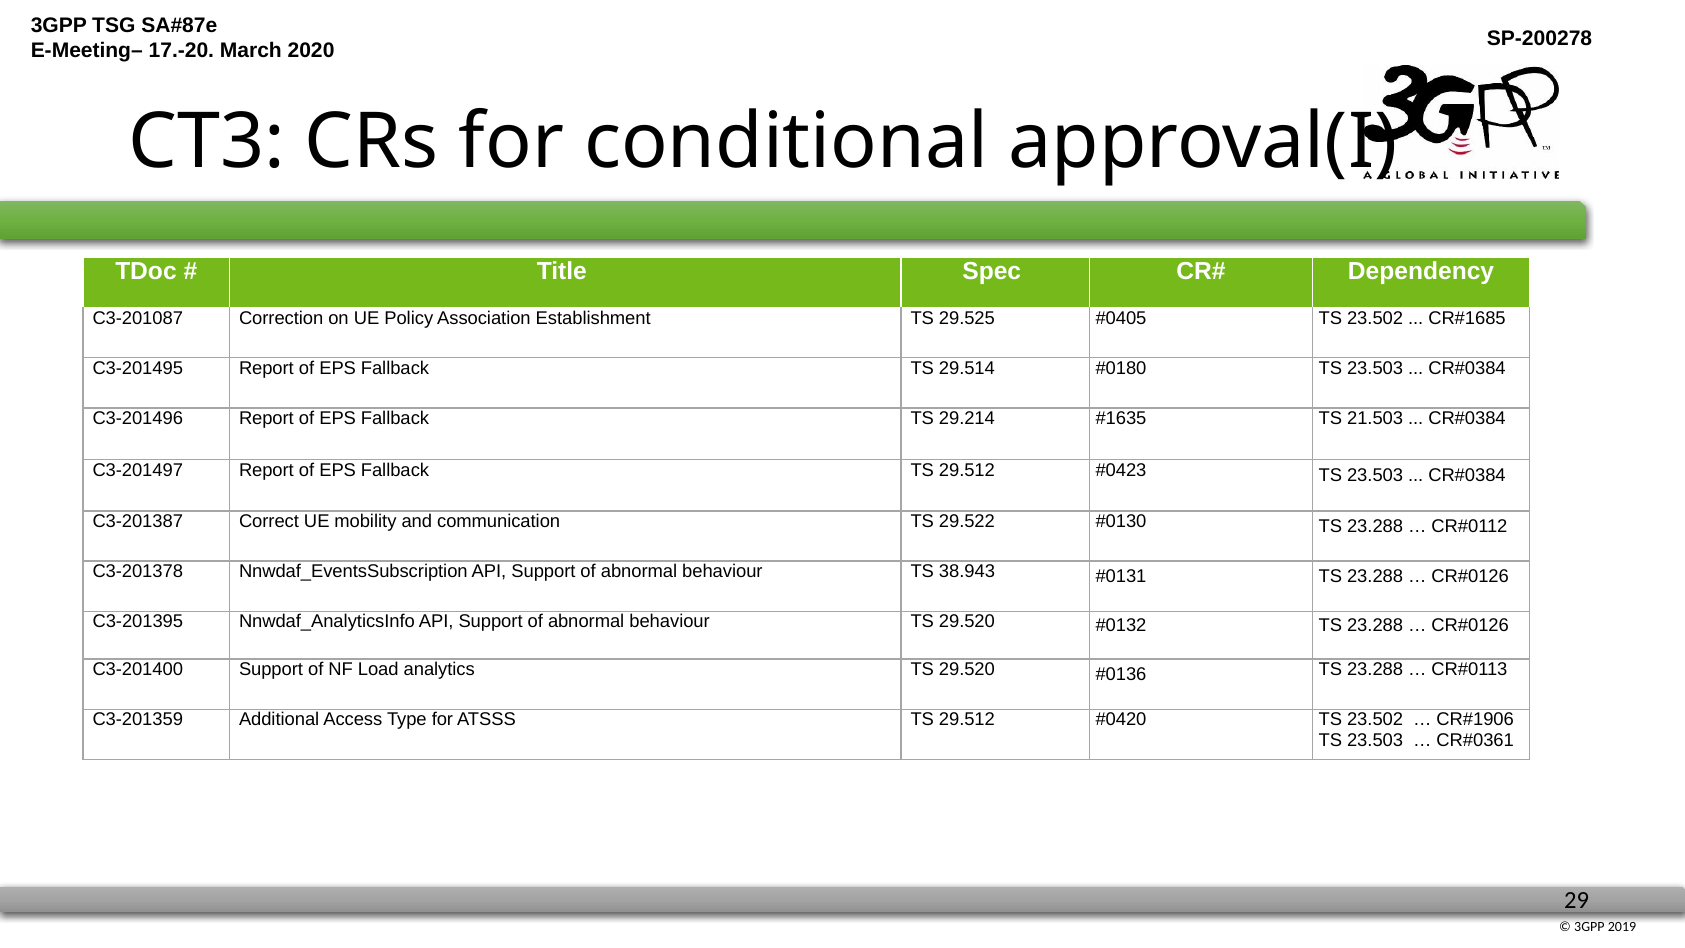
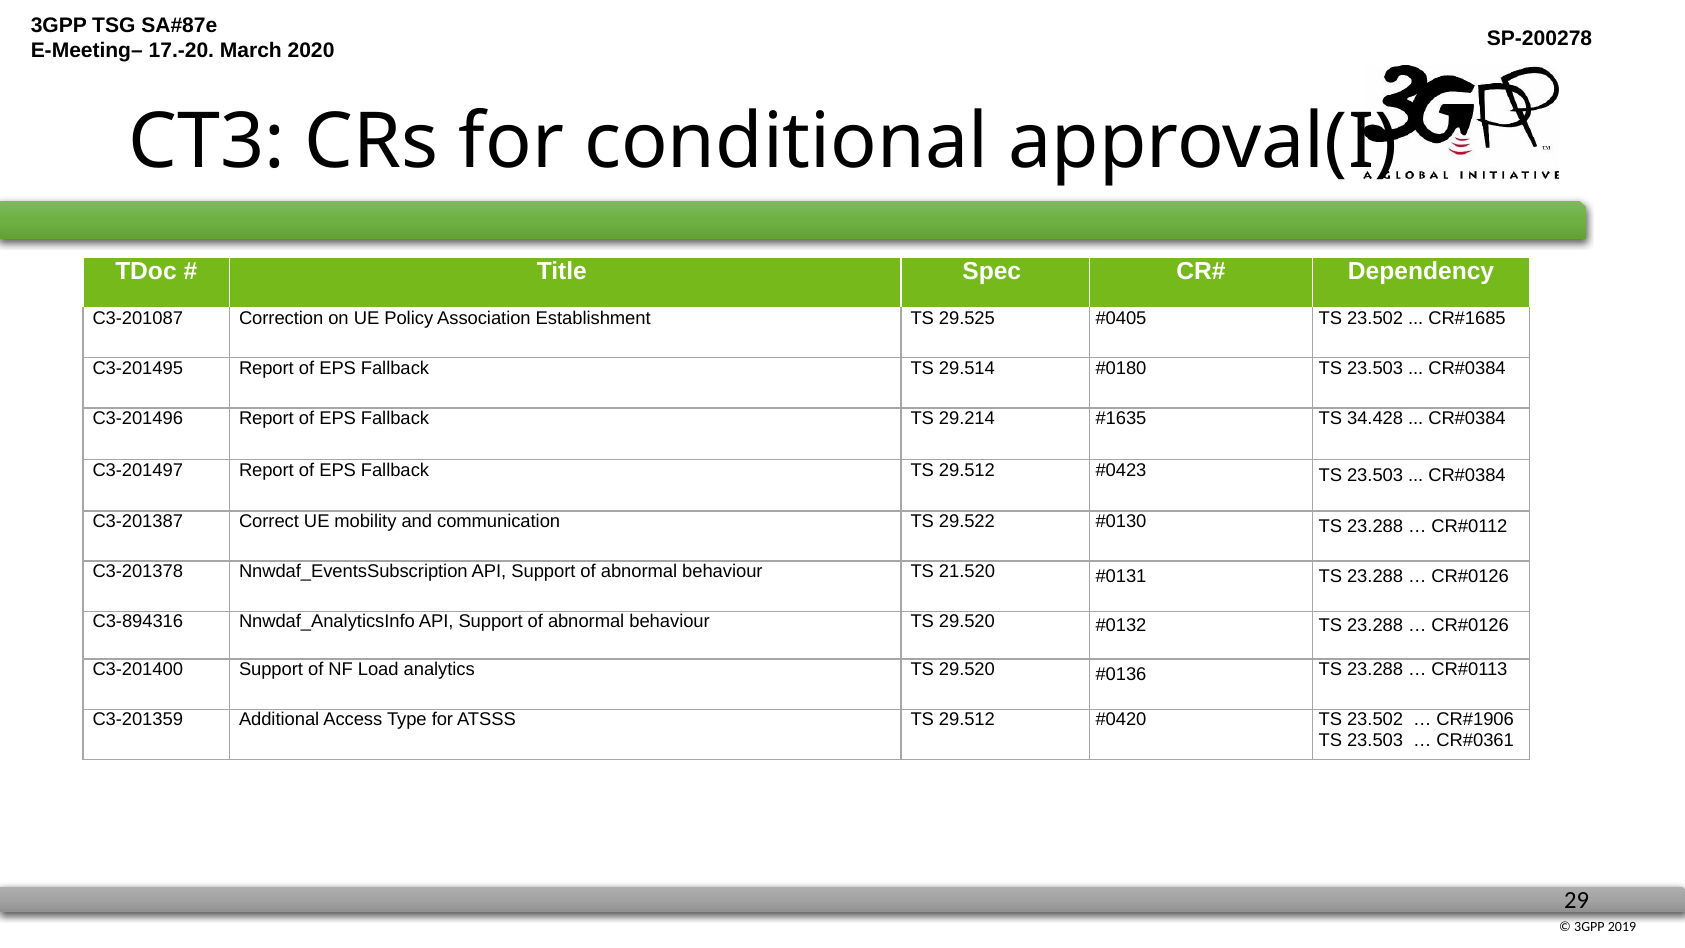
21.503: 21.503 -> 34.428
38.943: 38.943 -> 21.520
C3-201395: C3-201395 -> C3-894316
